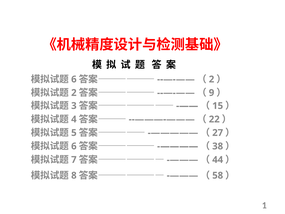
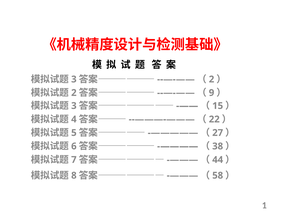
6 at (74, 79): 6 -> 3
